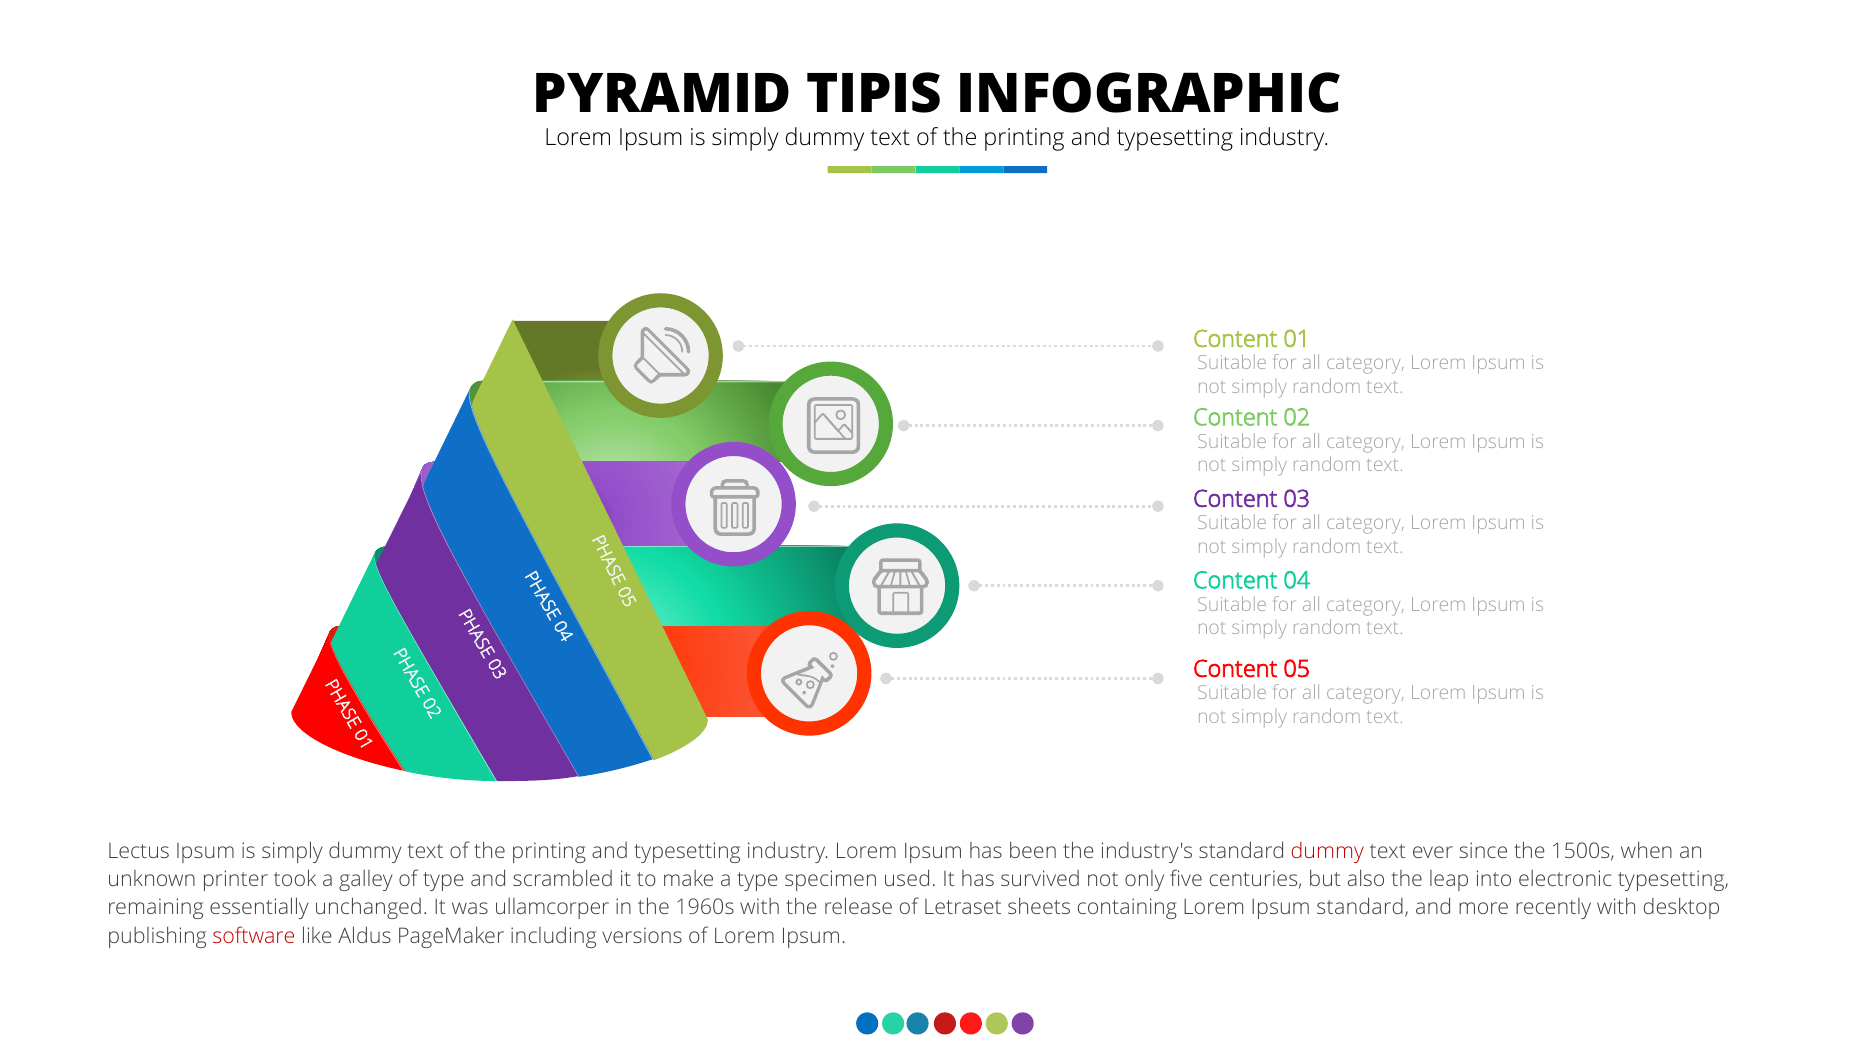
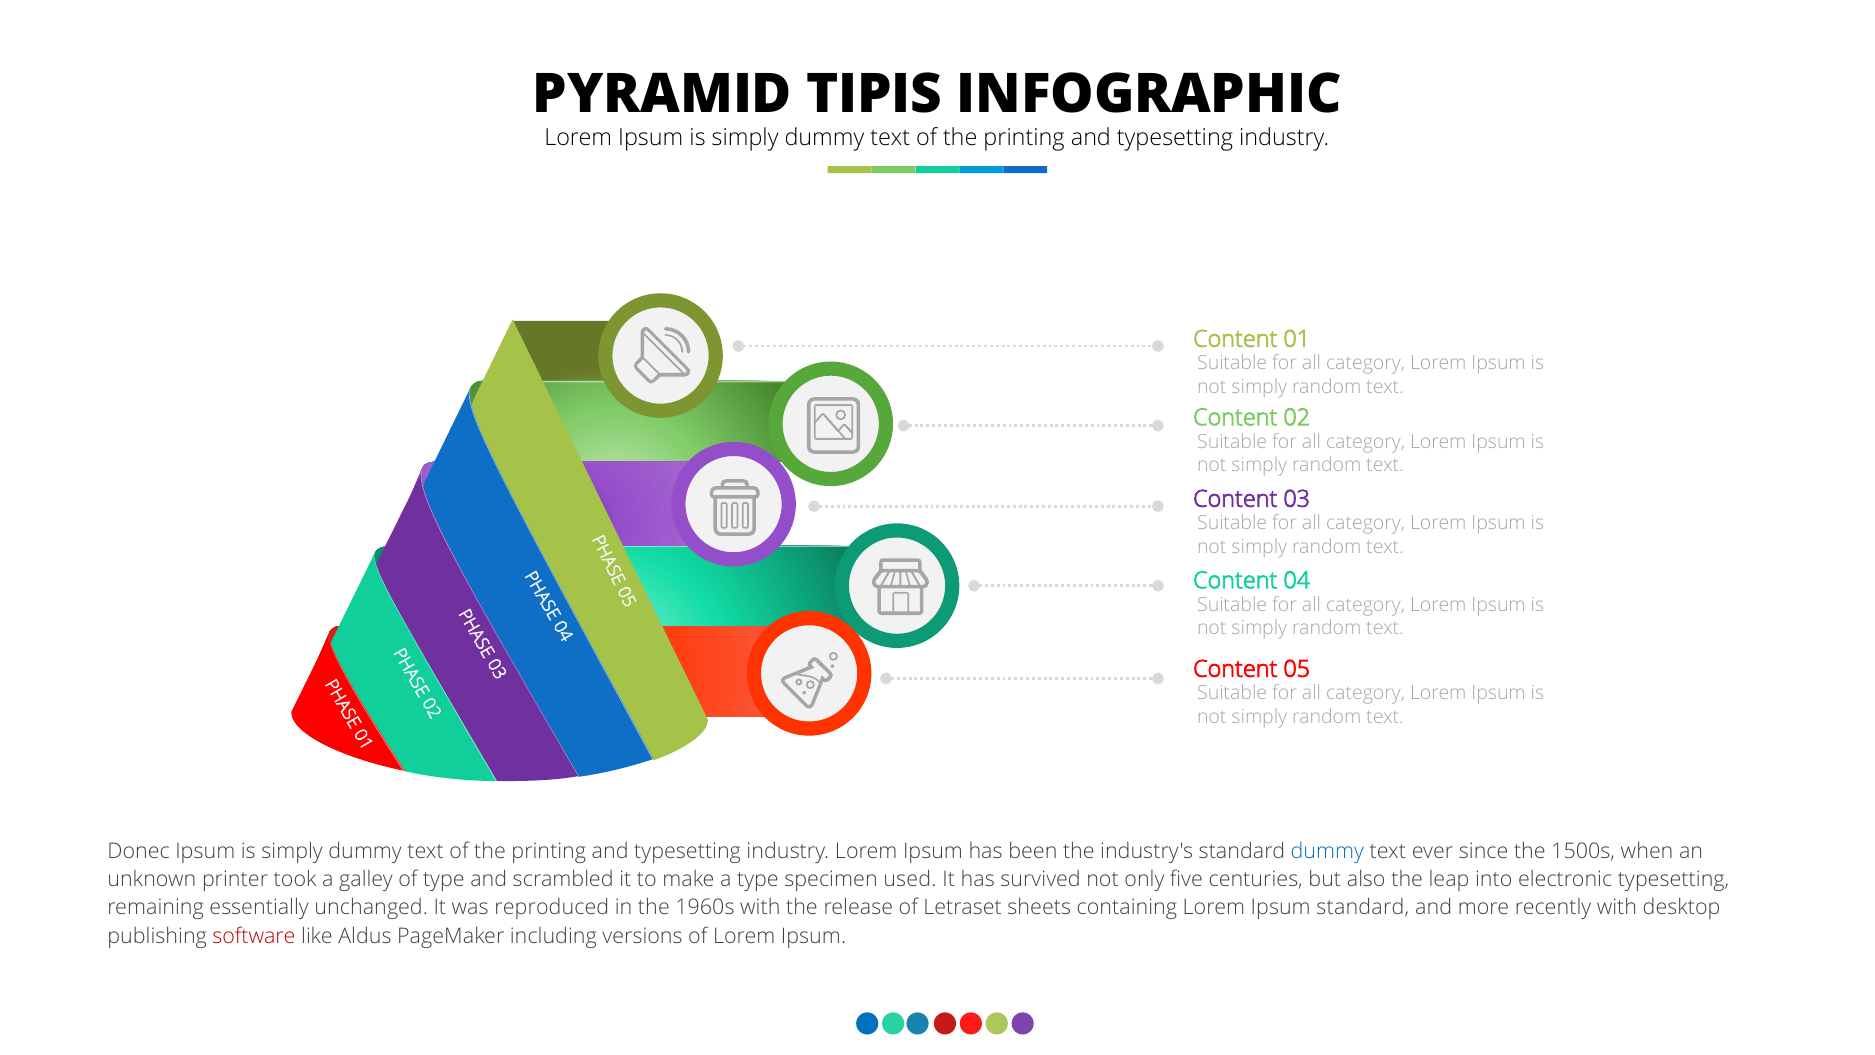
Lectus: Lectus -> Donec
dummy at (1327, 851) colour: red -> blue
ullamcorper: ullamcorper -> reproduced
